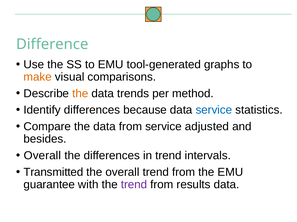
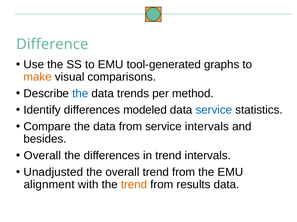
the at (80, 94) colour: orange -> blue
because: because -> modeled
service adjusted: adjusted -> intervals
Transmitted: Transmitted -> Unadjusted
guarantee: guarantee -> alignment
trend at (134, 185) colour: purple -> orange
